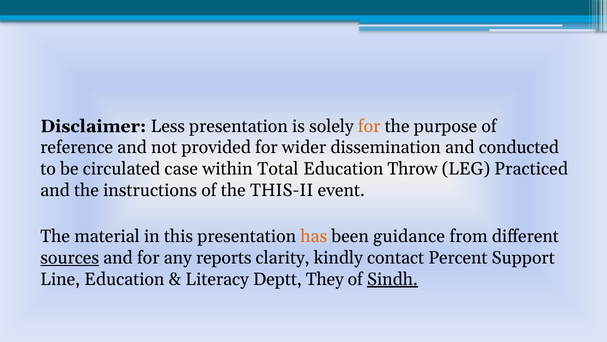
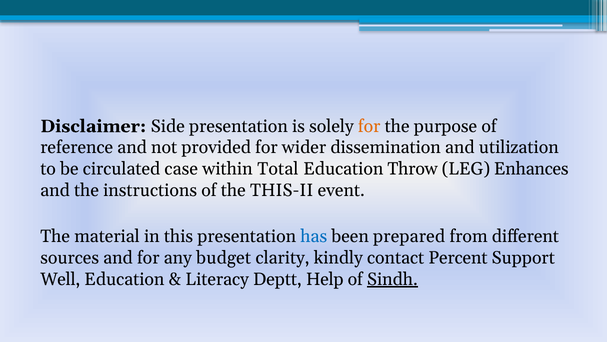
Less: Less -> Side
conducted: conducted -> utilization
Practiced: Practiced -> Enhances
has colour: orange -> blue
guidance: guidance -> prepared
sources underline: present -> none
reports: reports -> budget
Line: Line -> Well
They: They -> Help
